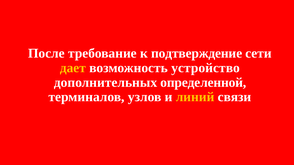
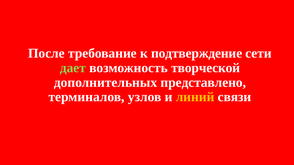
дает colour: yellow -> light green
устройство: устройство -> творческой
определенной: определенной -> представлено
